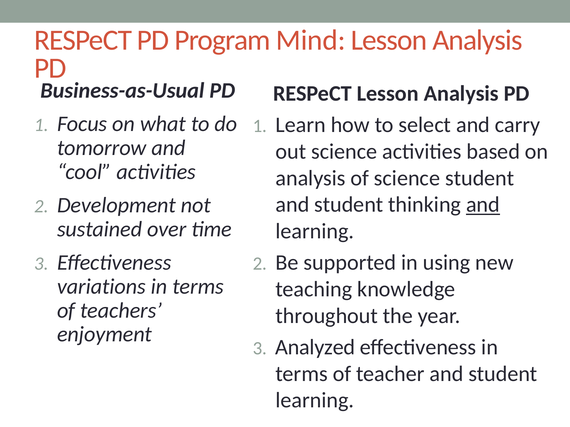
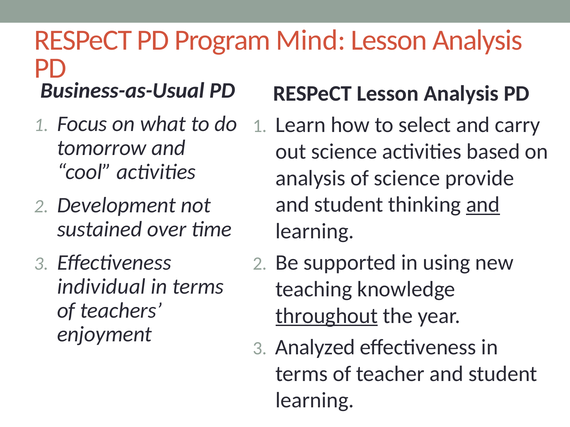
science student: student -> provide
variations: variations -> individual
throughout underline: none -> present
